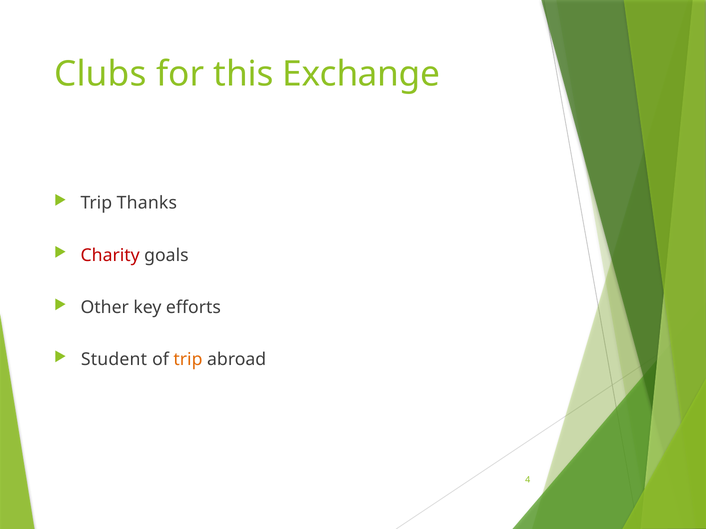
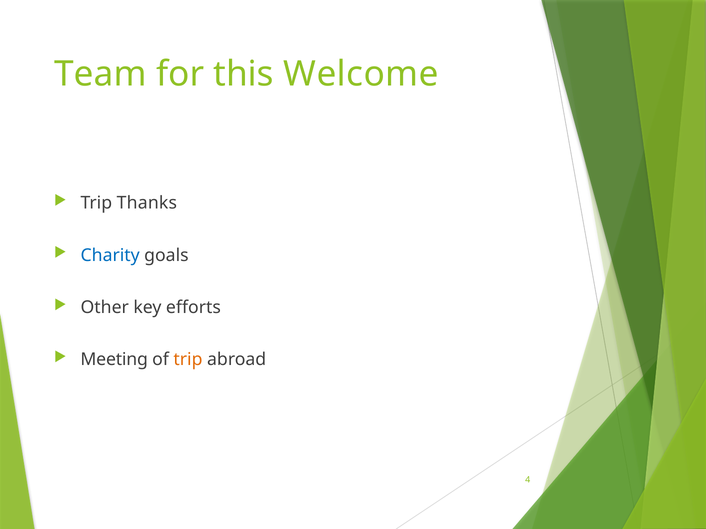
Clubs: Clubs -> Team
Exchange: Exchange -> Welcome
Charity colour: red -> blue
Student: Student -> Meeting
